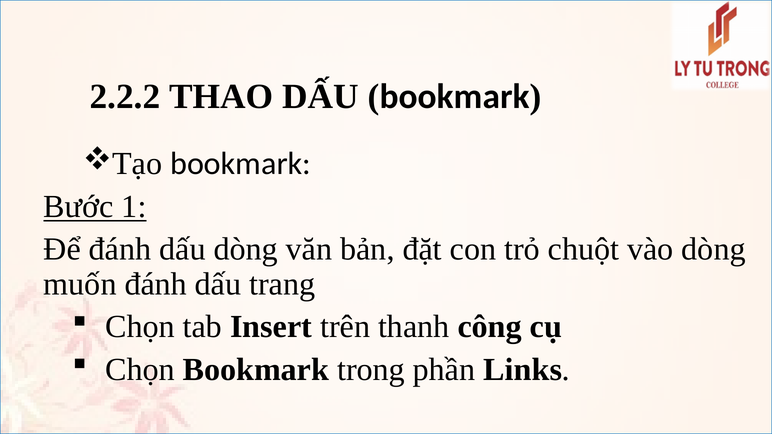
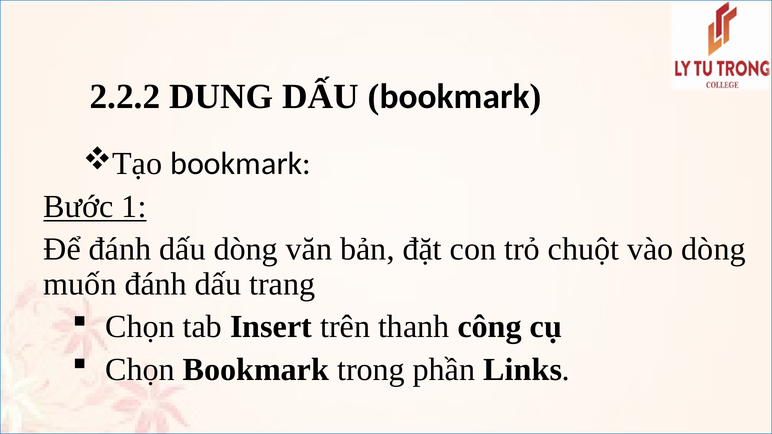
THAO: THAO -> DUNG
